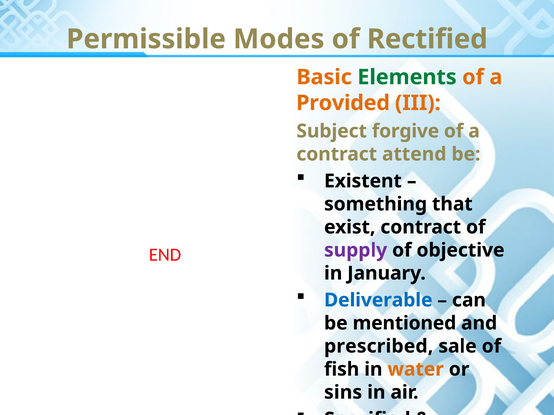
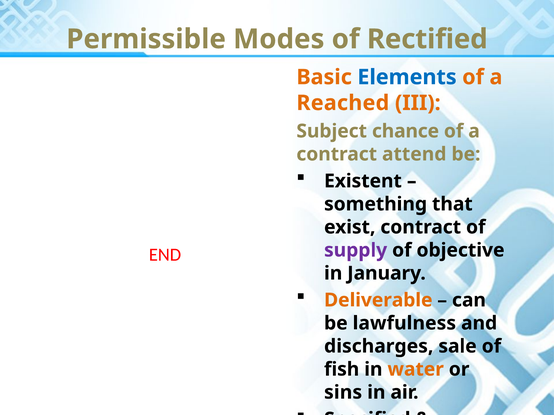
Elements colour: green -> blue
Provided: Provided -> Reached
forgive: forgive -> chance
Deliverable colour: blue -> orange
mentioned: mentioned -> lawfulness
prescribed: prescribed -> discharges
